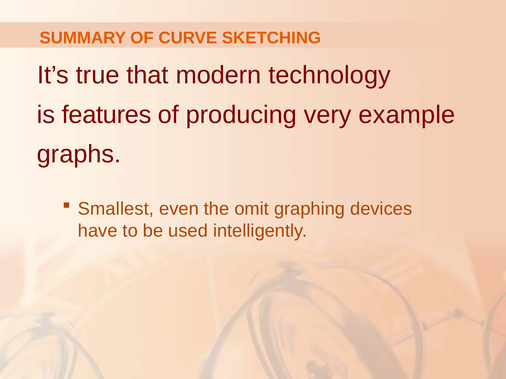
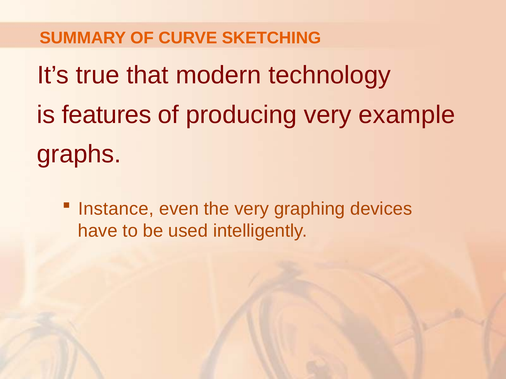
Smallest: Smallest -> Instance
the omit: omit -> very
